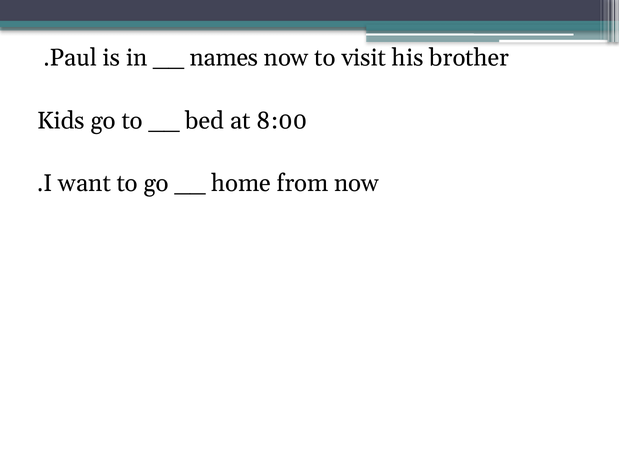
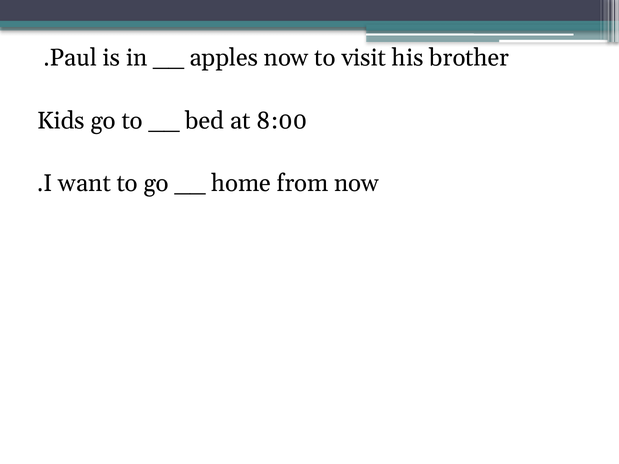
names: names -> apples
